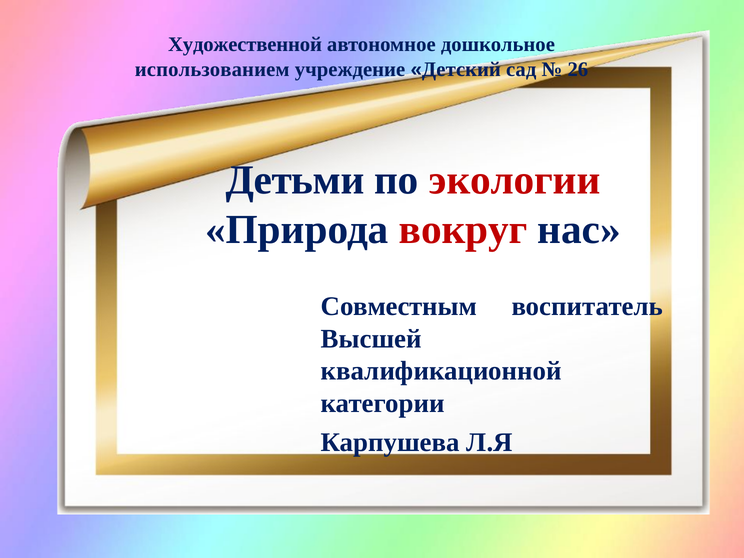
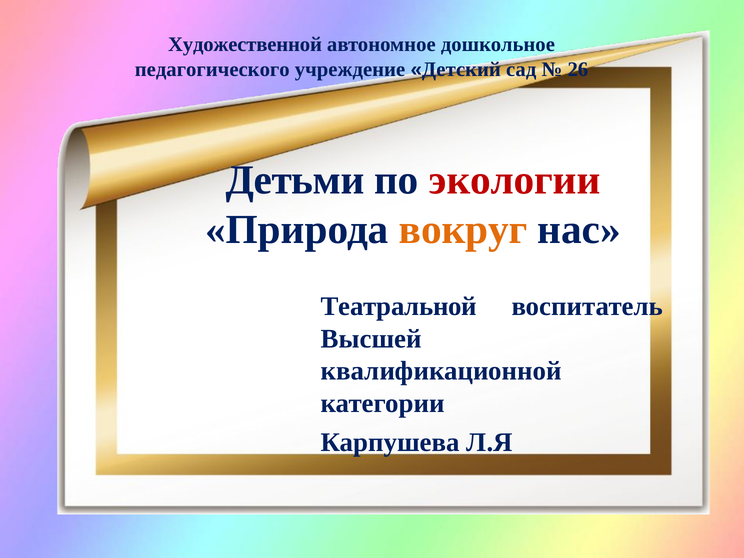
использованием: использованием -> педагогического
вокруг colour: red -> orange
Совместным: Совместным -> Театральной
